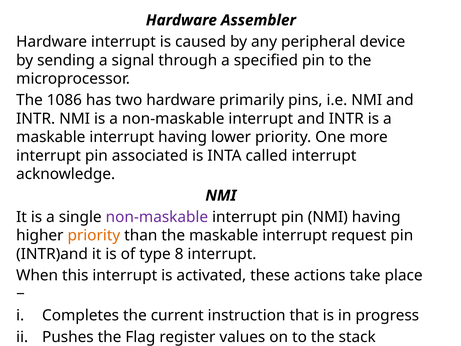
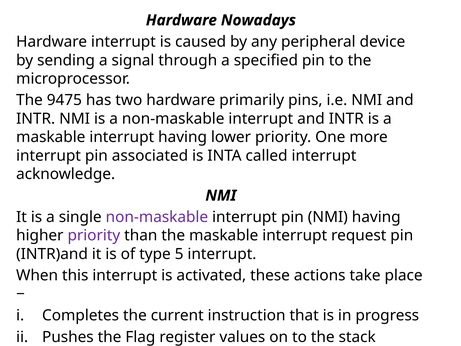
Assembler: Assembler -> Nowadays
1086: 1086 -> 9475
priority at (94, 235) colour: orange -> purple
8: 8 -> 5
